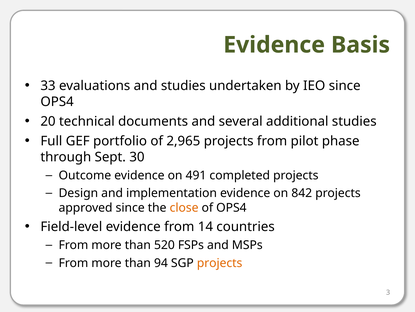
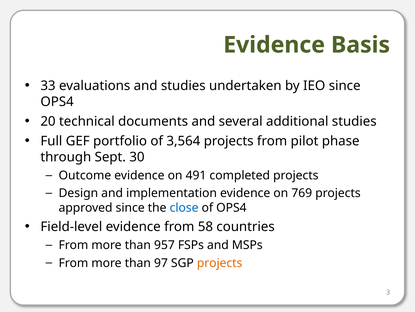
2,965: 2,965 -> 3,564
842: 842 -> 769
close colour: orange -> blue
14: 14 -> 58
520: 520 -> 957
94: 94 -> 97
